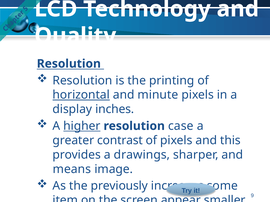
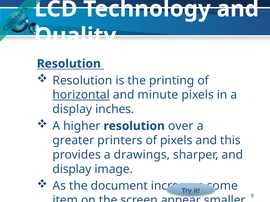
higher underline: present -> none
case: case -> over
contrast: contrast -> printers
means at (72, 169): means -> display
previously: previously -> document
